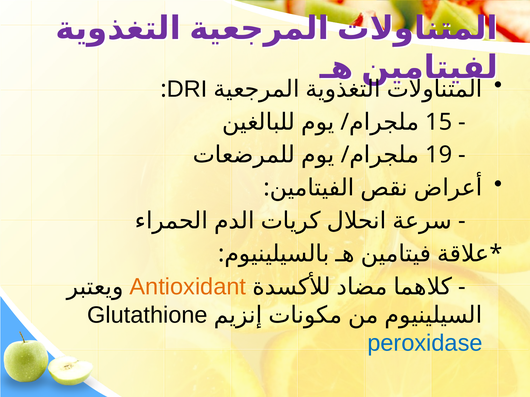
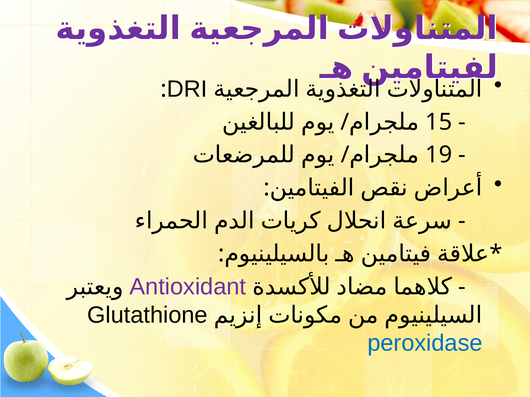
Antioxidant colour: orange -> purple
